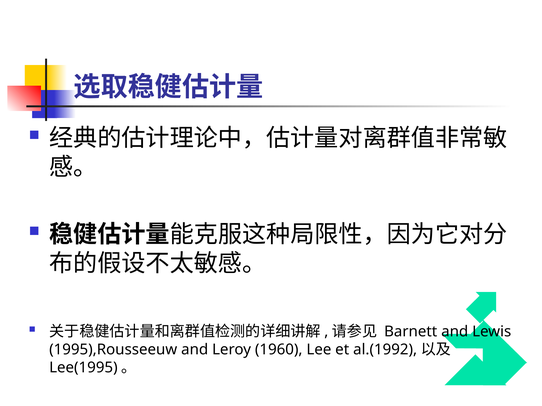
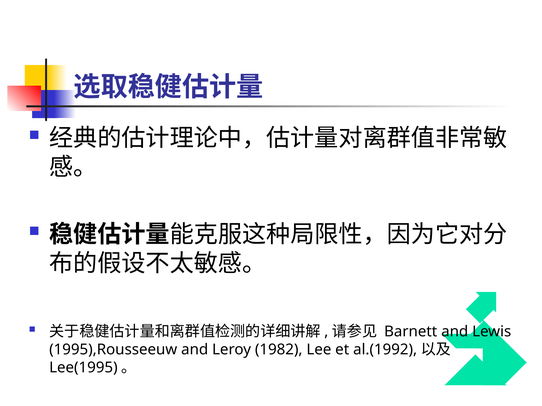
1960: 1960 -> 1982
